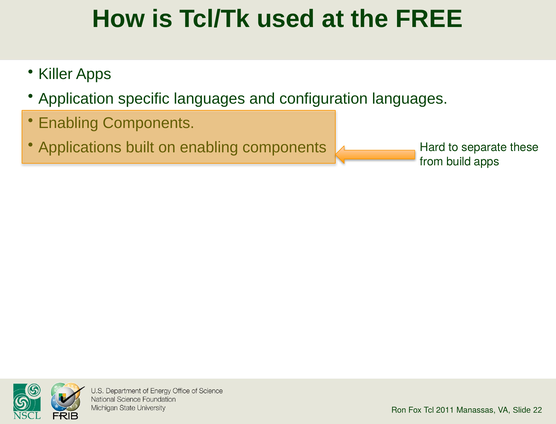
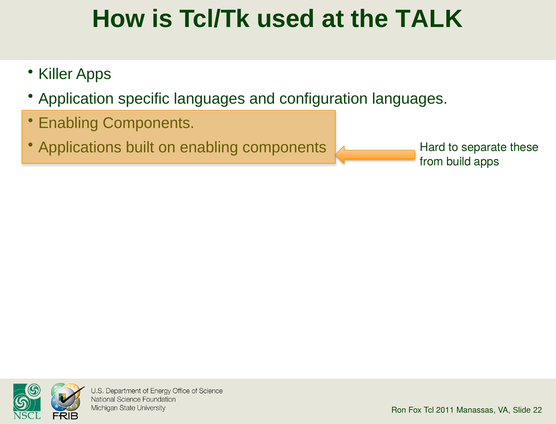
FREE: FREE -> TALK
